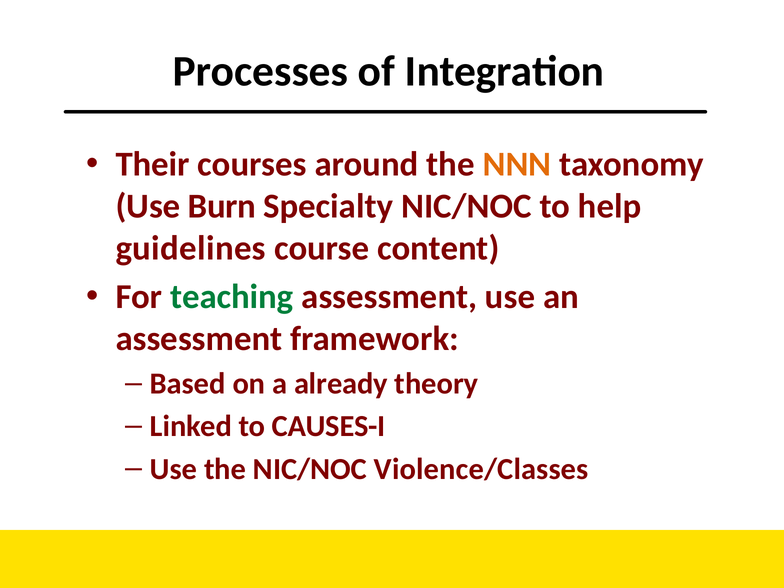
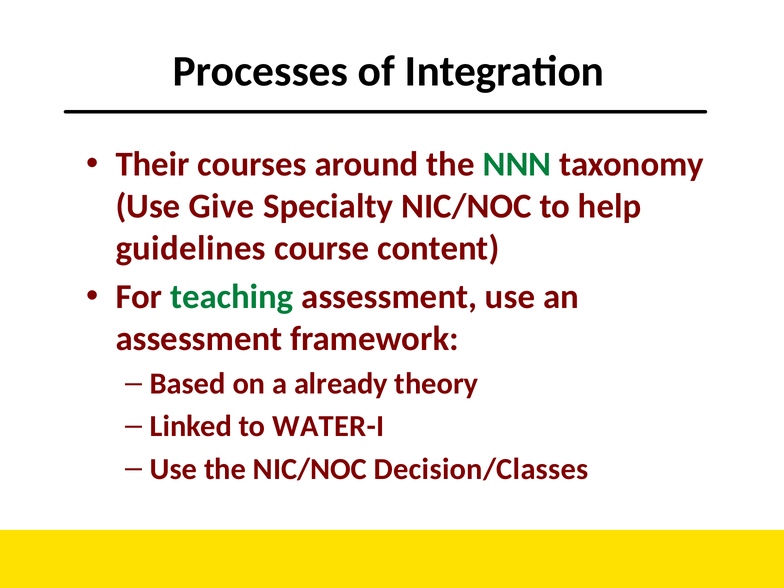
NNN colour: orange -> green
Burn: Burn -> Give
CAUSES-I: CAUSES-I -> WATER-I
Violence/Classes: Violence/Classes -> Decision/Classes
